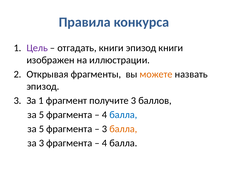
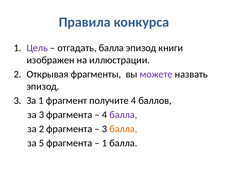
отгадать книги: книги -> балла
можете colour: orange -> purple
получите 3: 3 -> 4
5 at (41, 115): 5 -> 3
балла at (123, 115) colour: blue -> purple
5 at (41, 129): 5 -> 2
за 3: 3 -> 5
4 at (104, 143): 4 -> 1
